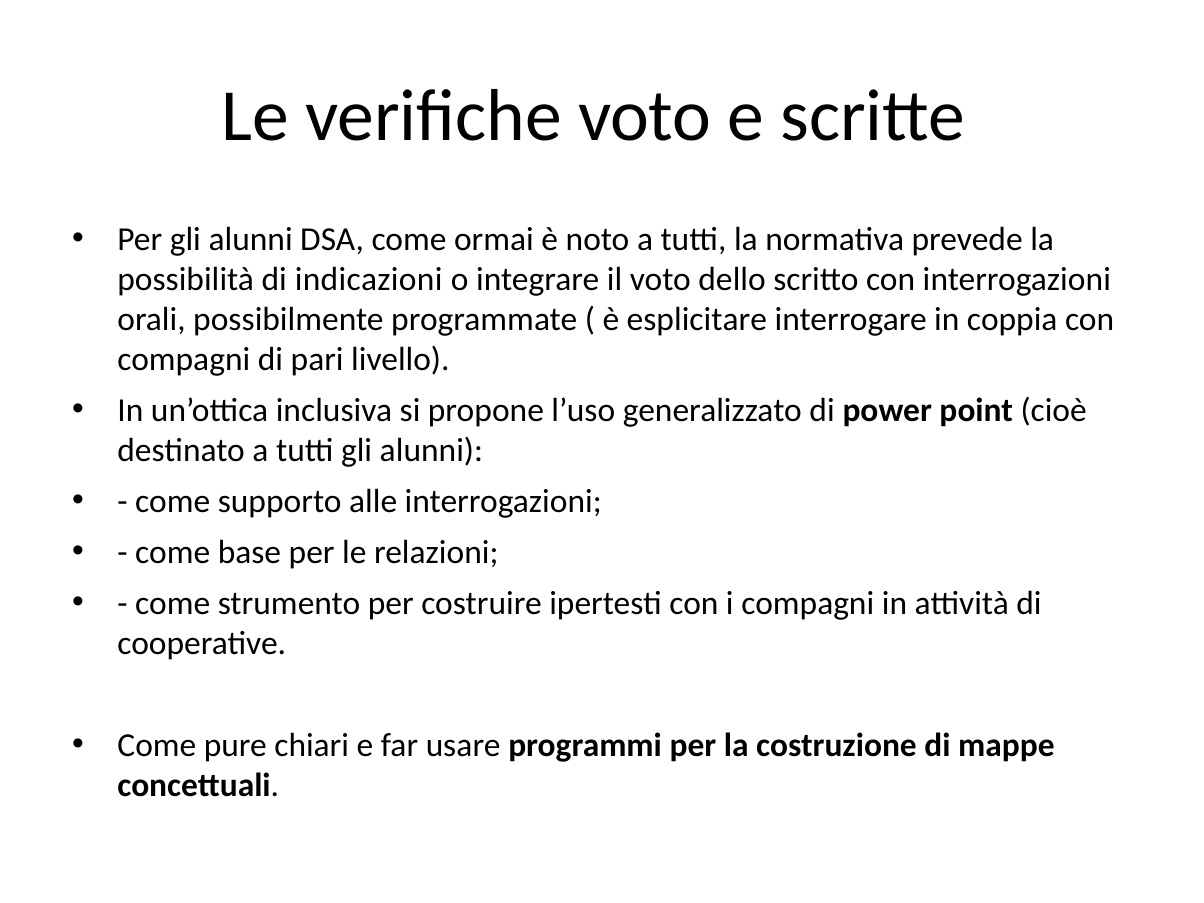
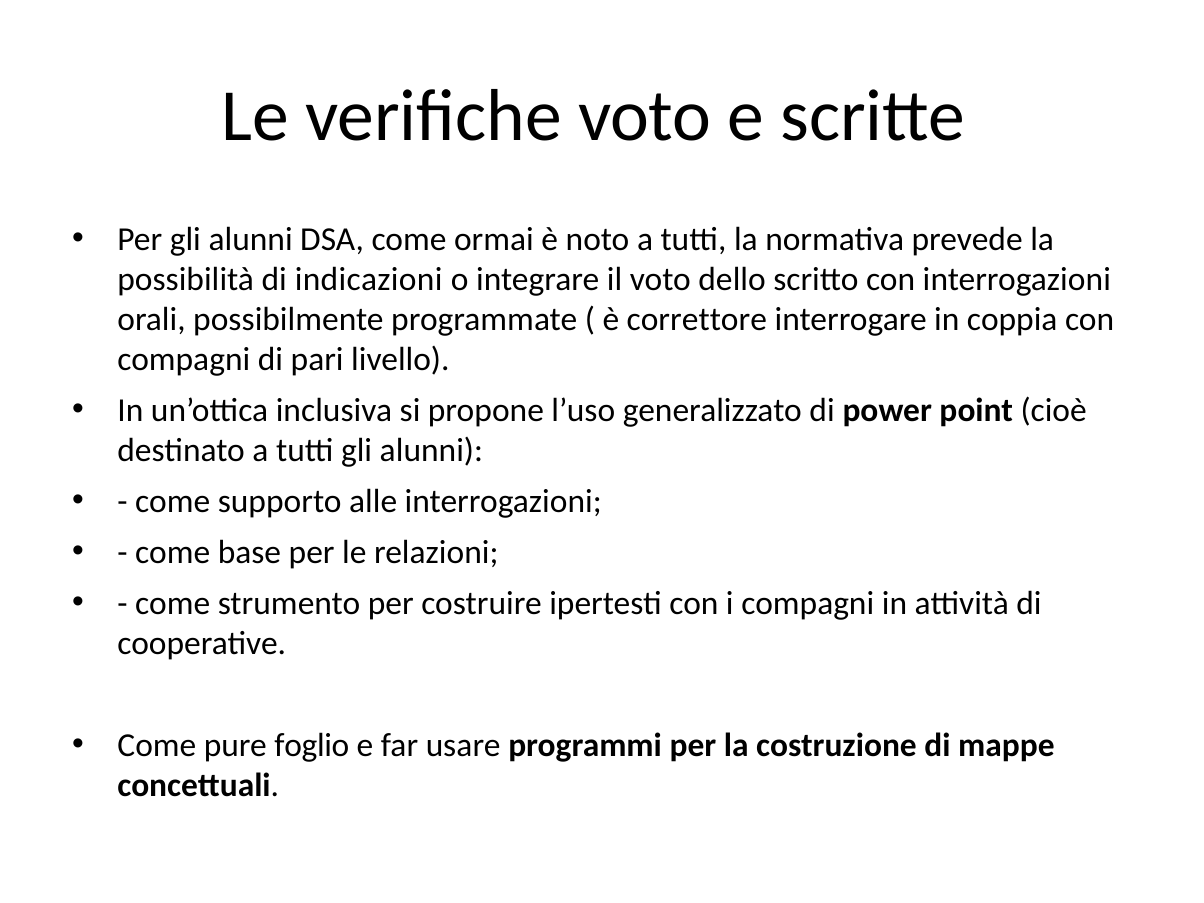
esplicitare: esplicitare -> correttore
chiari: chiari -> foglio
